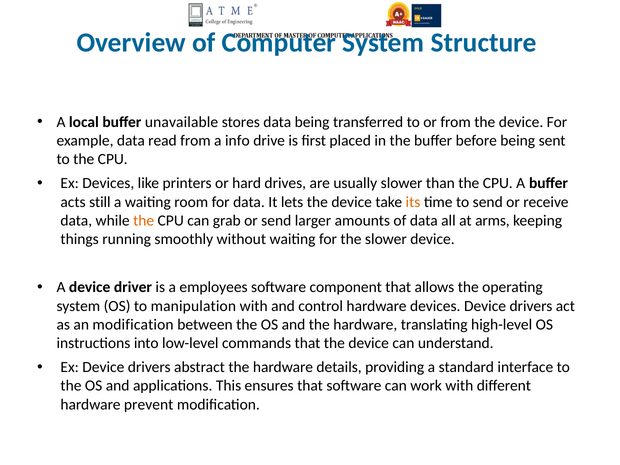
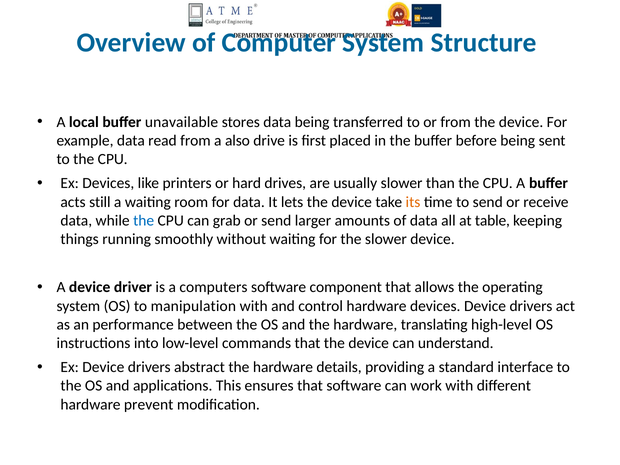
info: info -> also
the at (144, 221) colour: orange -> blue
arms: arms -> table
employees: employees -> computers
an modification: modification -> performance
